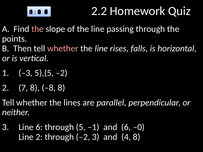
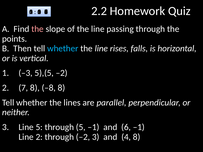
whether at (63, 49) colour: pink -> light blue
Line 6: 6 -> 5
6 –0: –0 -> –1
